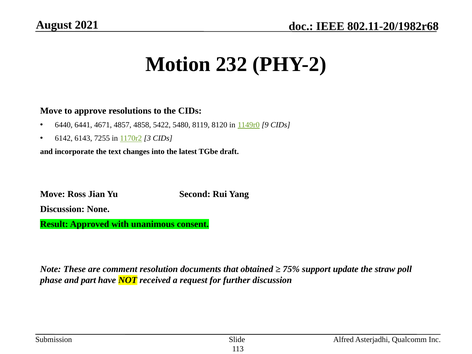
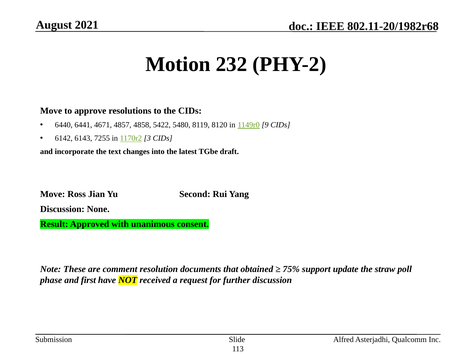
part: part -> first
